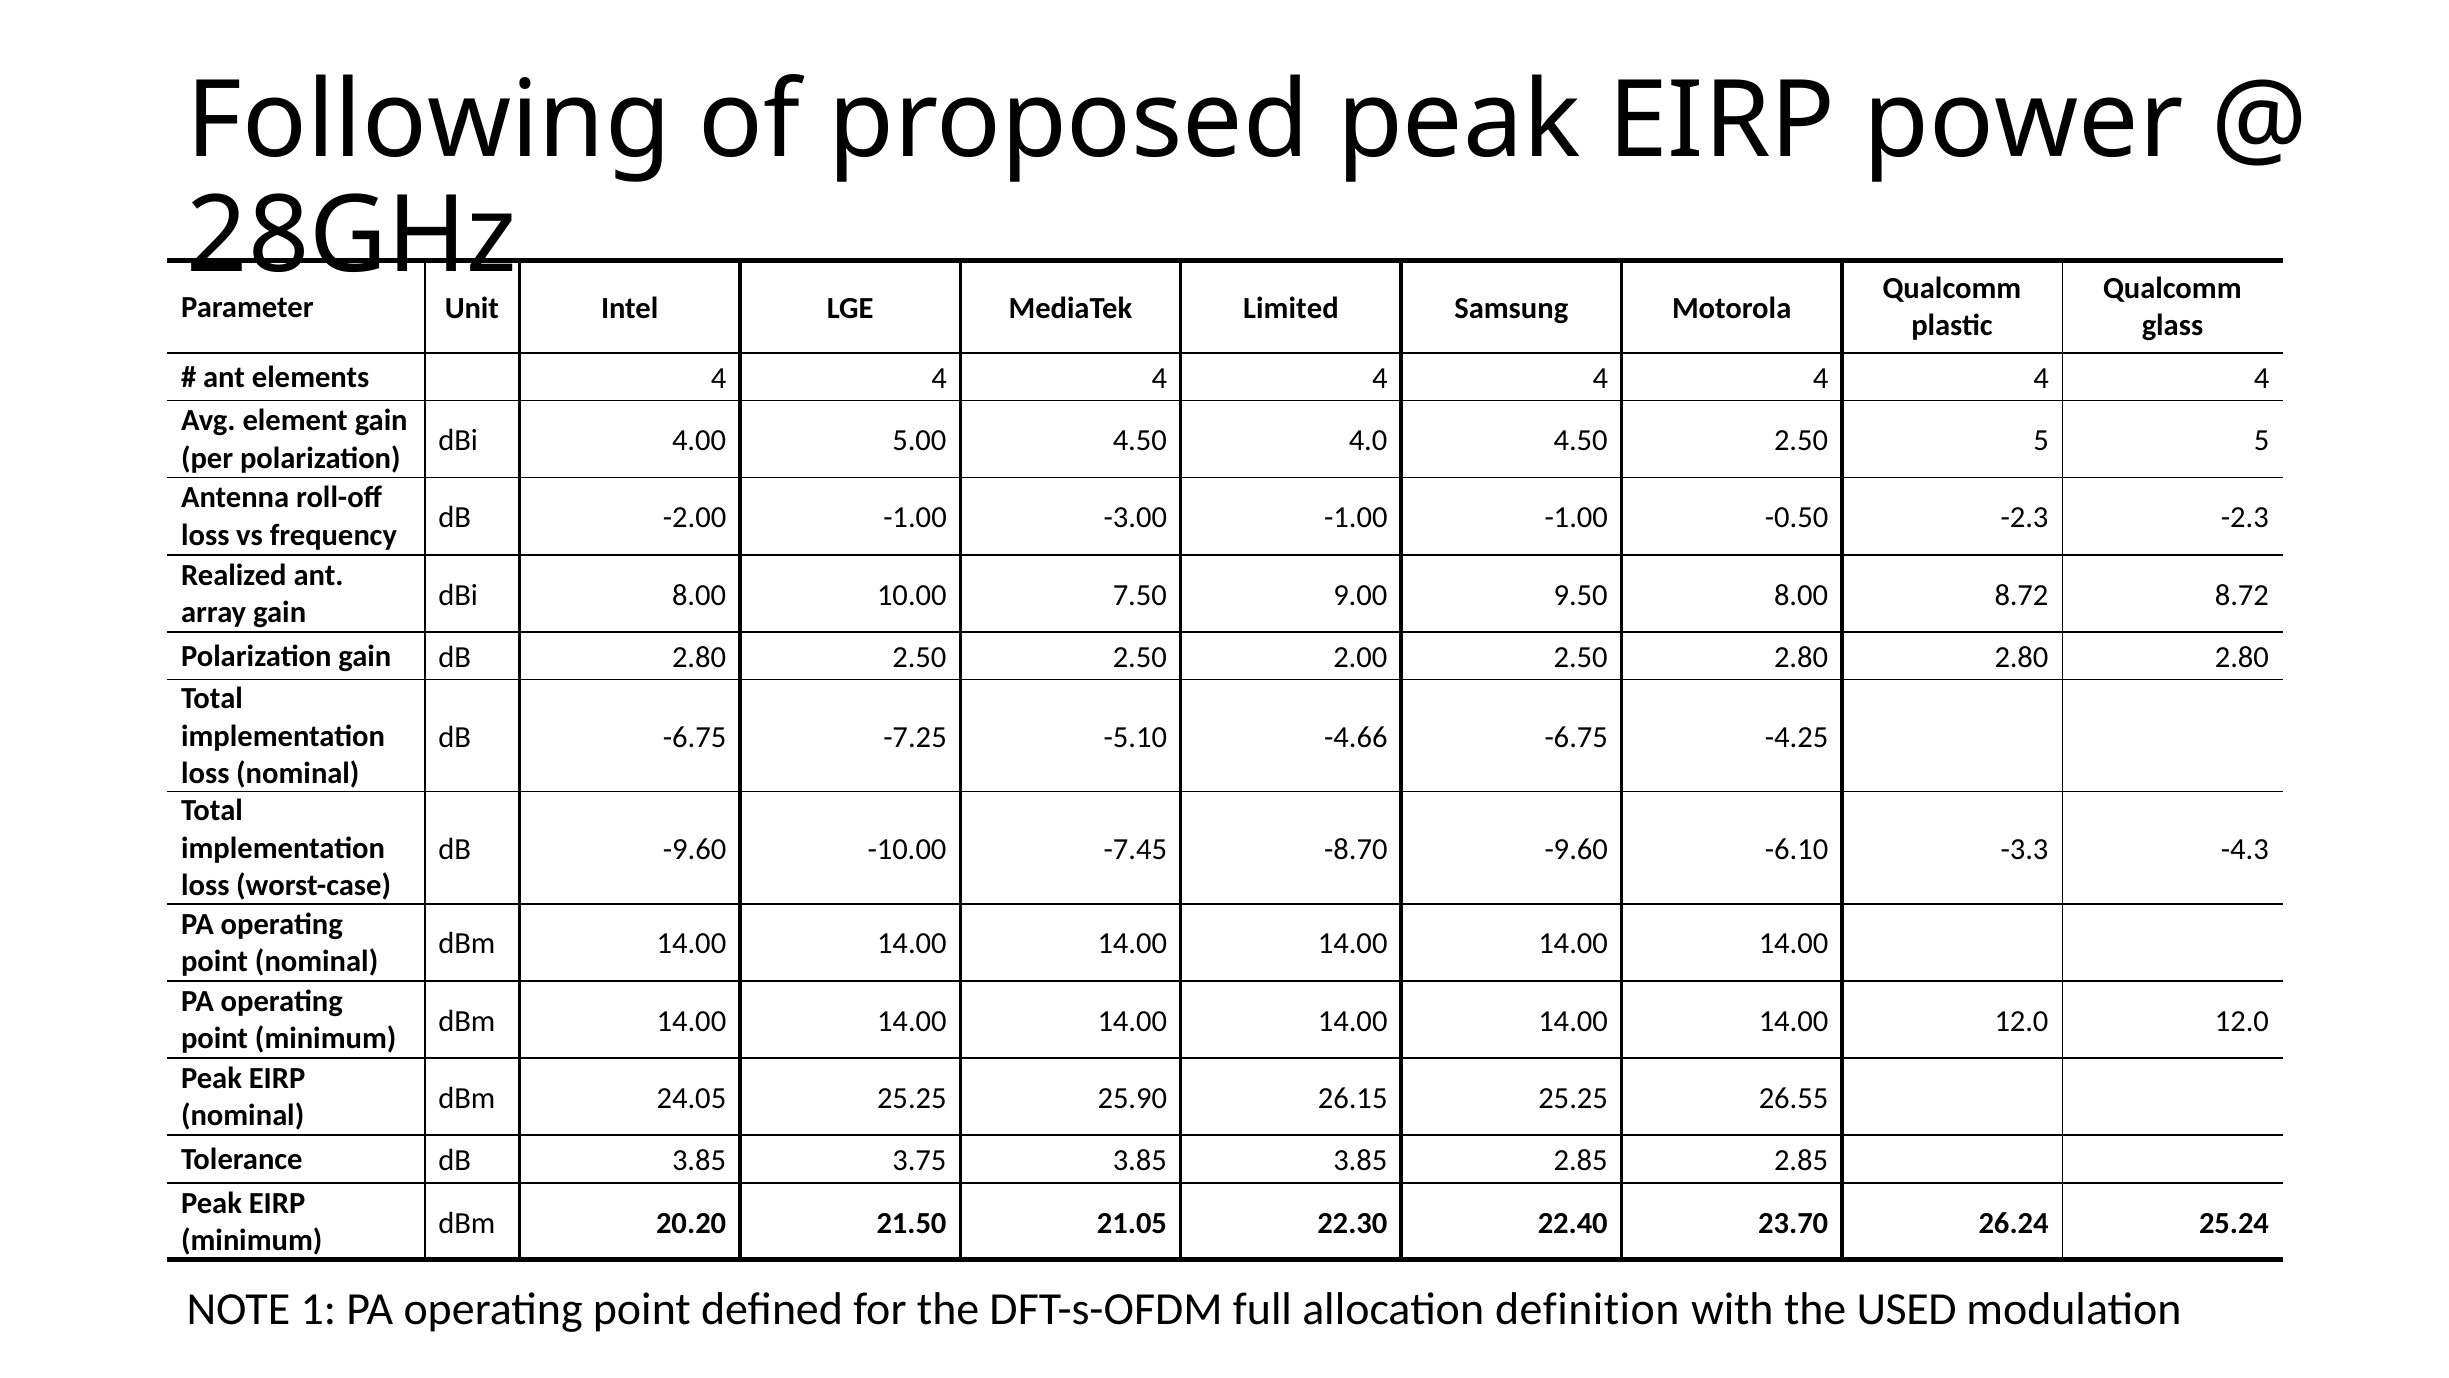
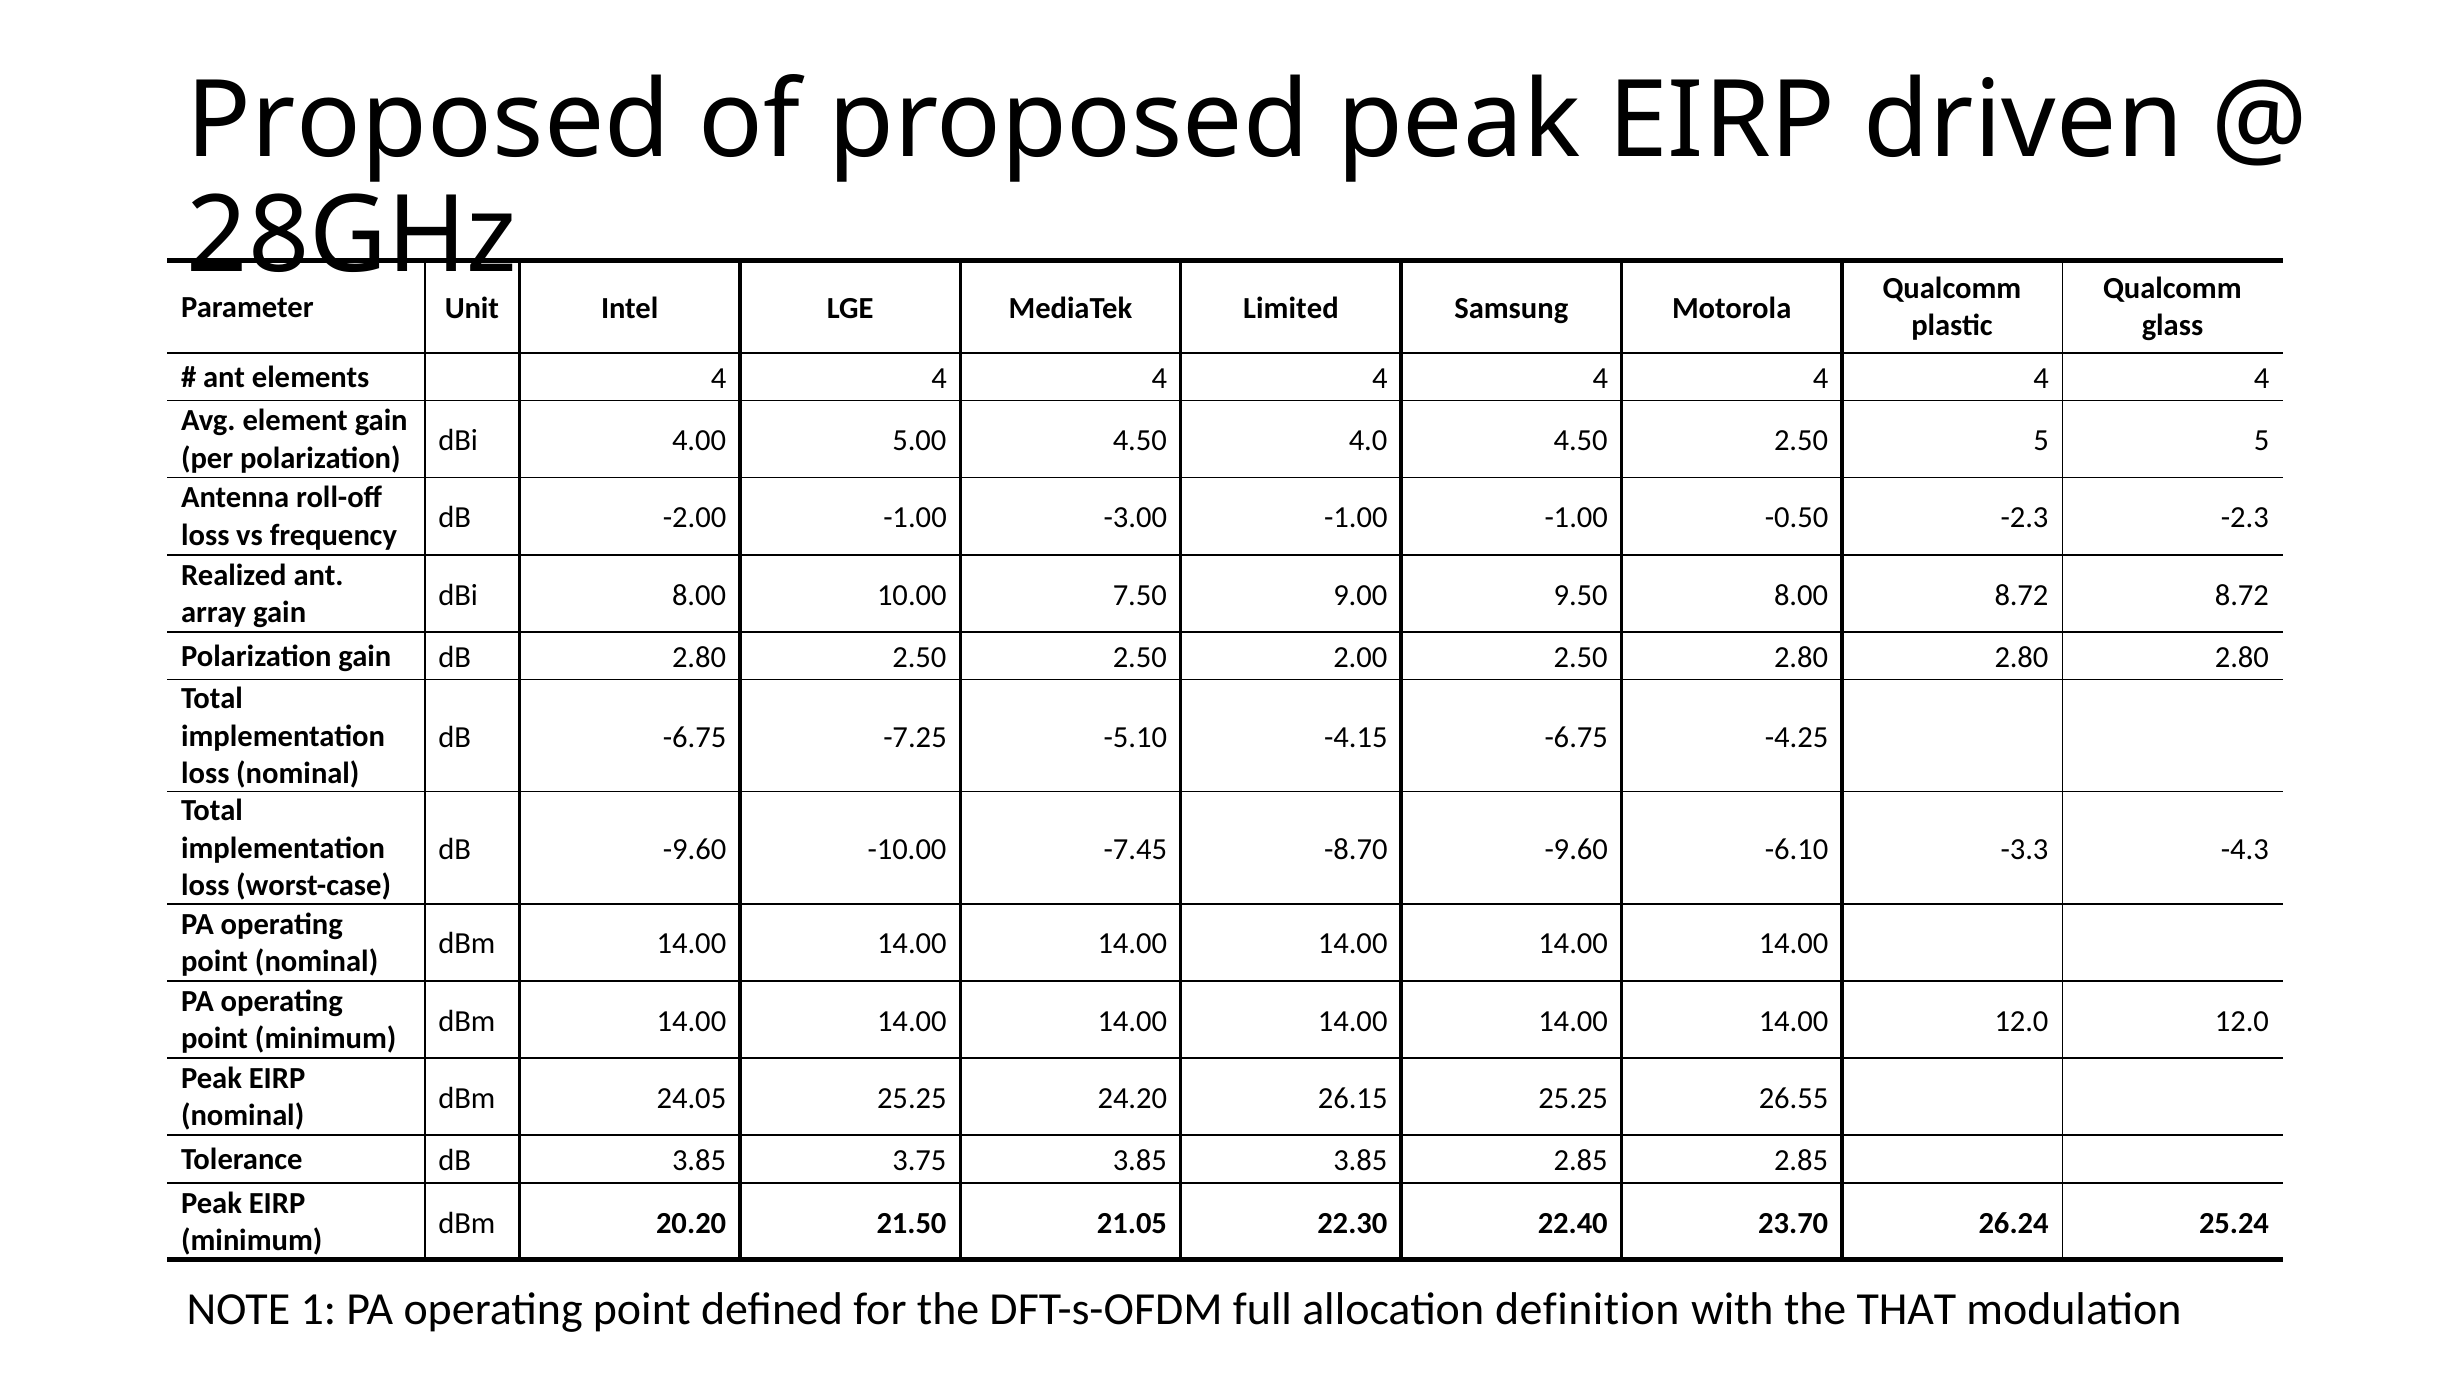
Following at (429, 121): Following -> Proposed
power: power -> driven
-4.66: -4.66 -> -4.15
25.90: 25.90 -> 24.20
USED: USED -> THAT
